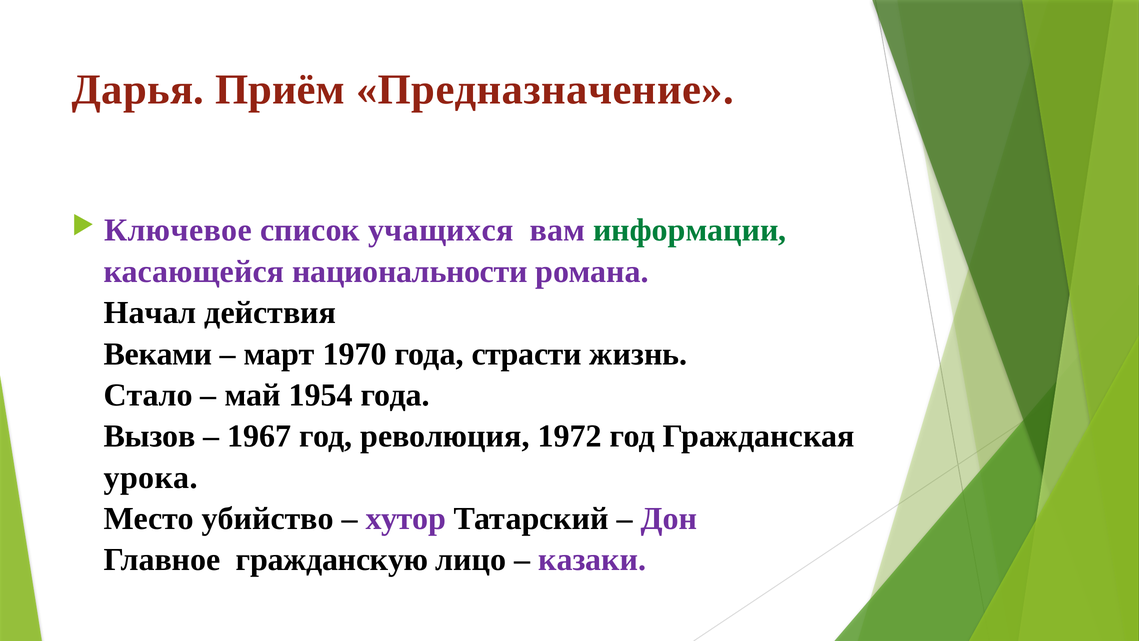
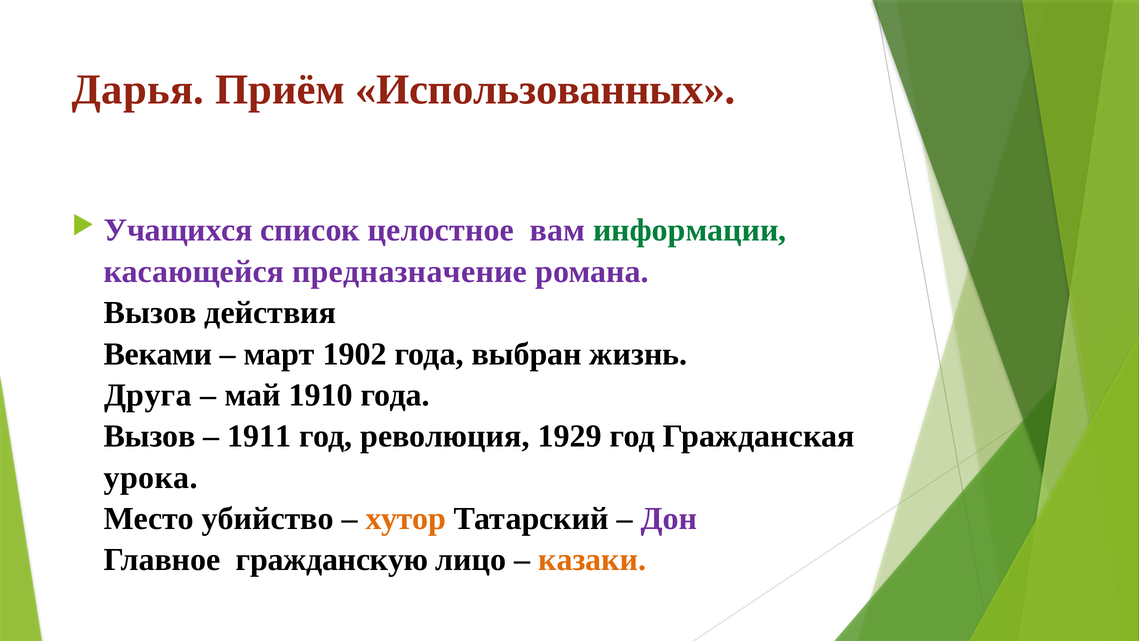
Предназначение: Предназначение -> Использованных
Ключевое: Ключевое -> Учащихся
учащихся: учащихся -> целостное
национальности: национальности -> предназначение
Начал at (150, 313): Начал -> Вызов
1970: 1970 -> 1902
страсти: страсти -> выбран
Стало: Стало -> Друга
1954: 1954 -> 1910
1967: 1967 -> 1911
1972: 1972 -> 1929
хутор colour: purple -> orange
казаки colour: purple -> orange
